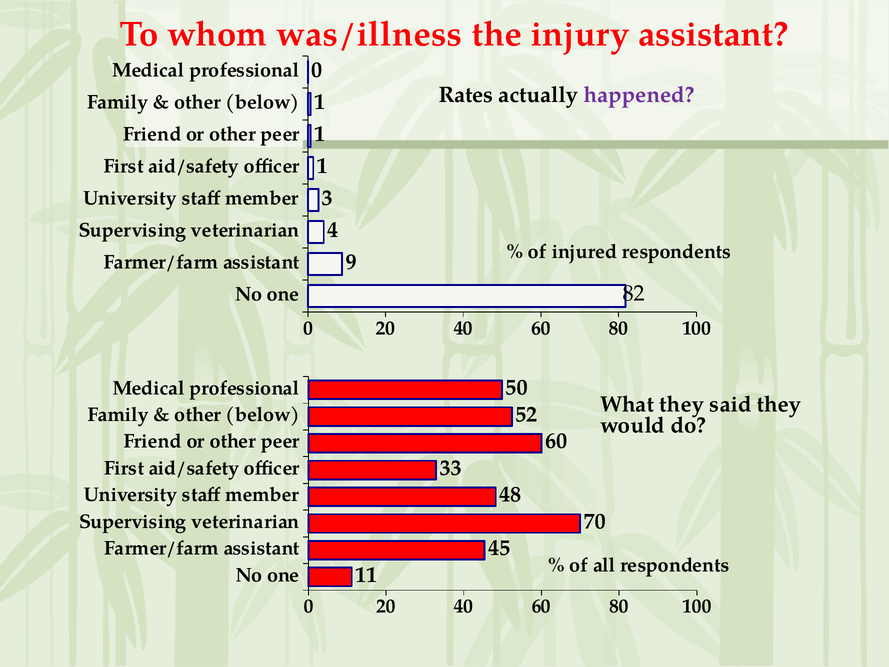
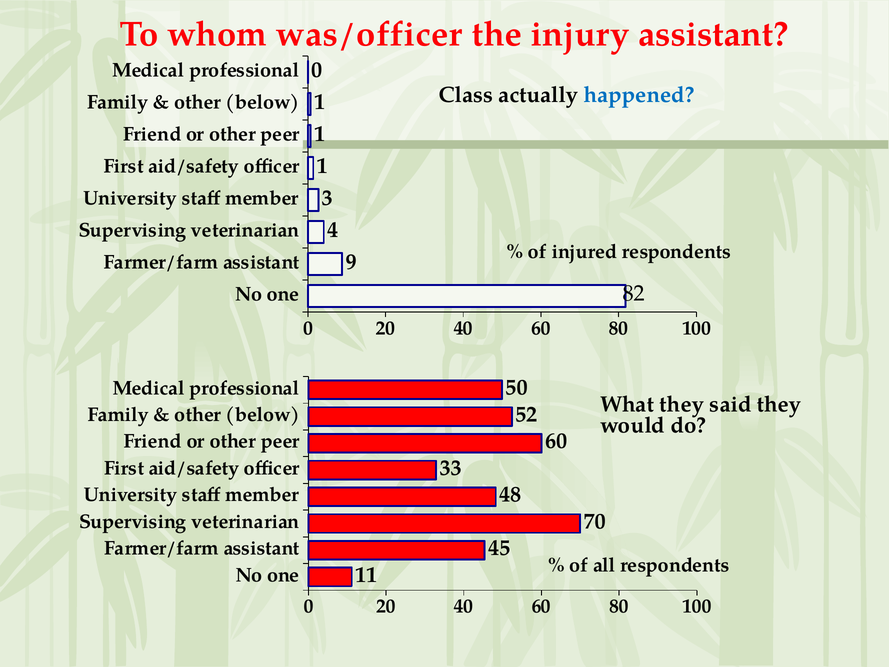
was/illness: was/illness -> was/officer
Rates: Rates -> Class
happened colour: purple -> blue
